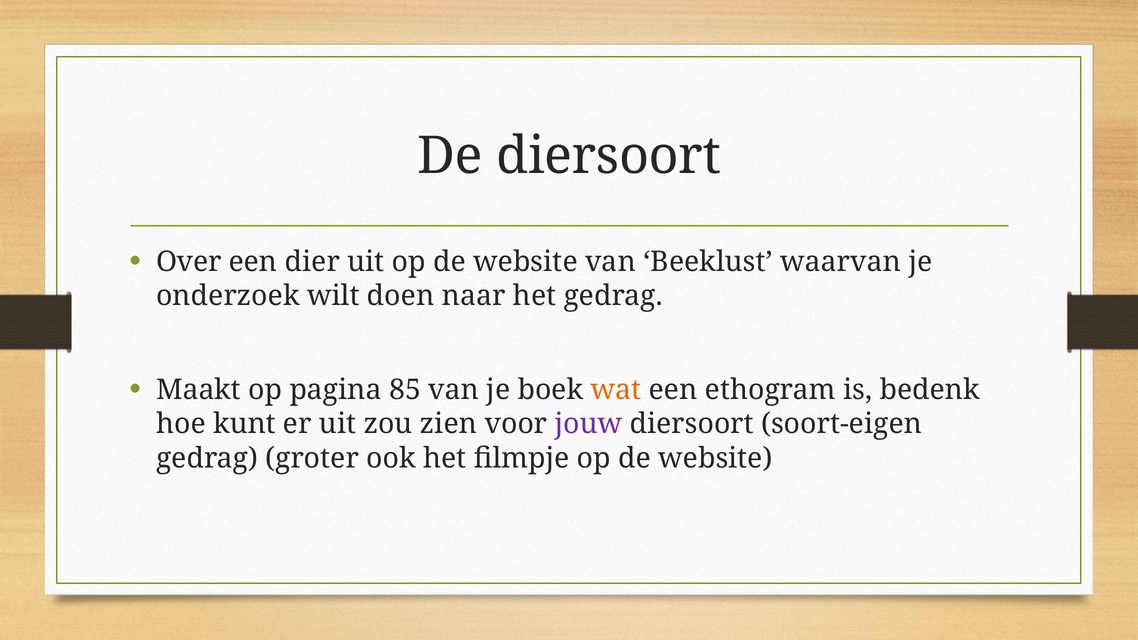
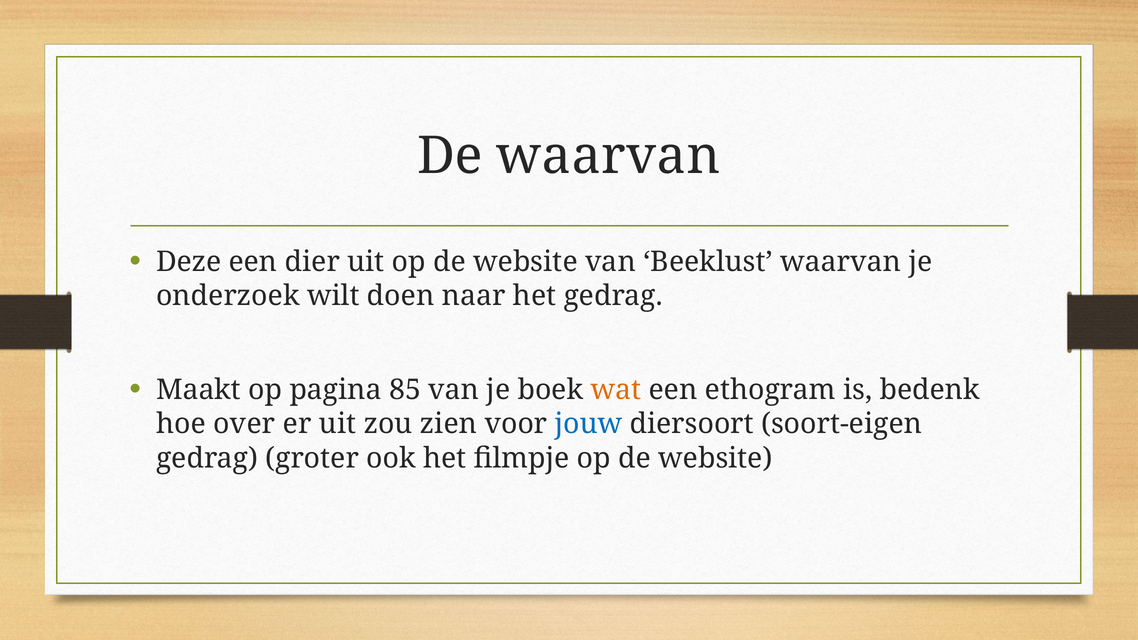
De diersoort: diersoort -> waarvan
Over: Over -> Deze
kunt: kunt -> over
jouw colour: purple -> blue
